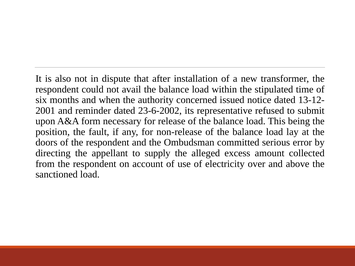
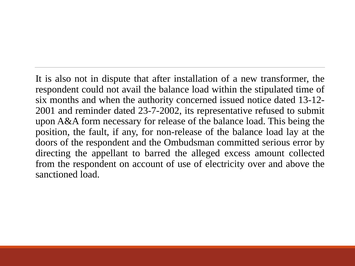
23-6-2002: 23-6-2002 -> 23-7-2002
supply: supply -> barred
